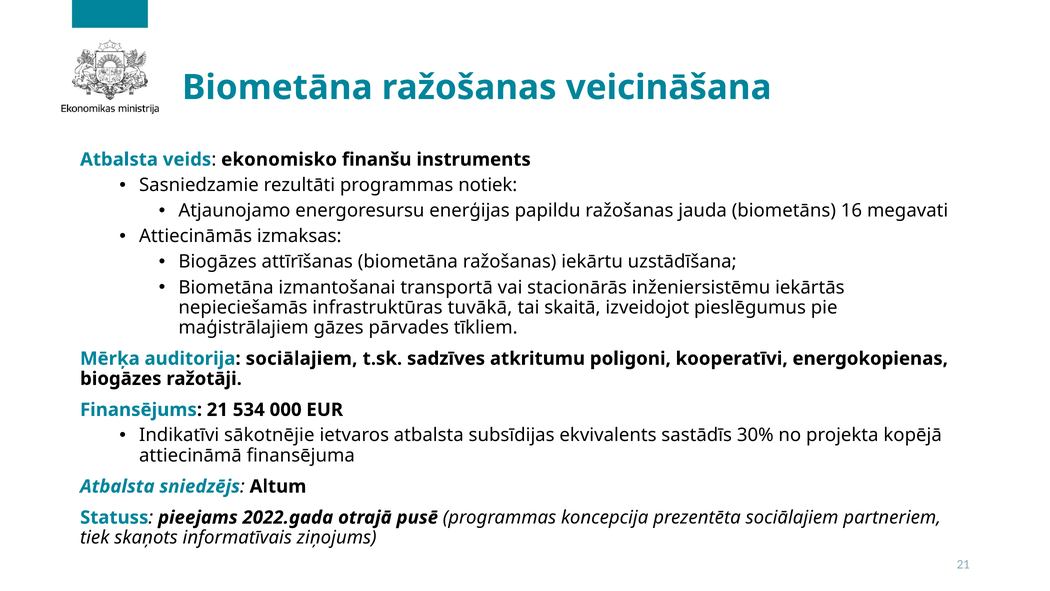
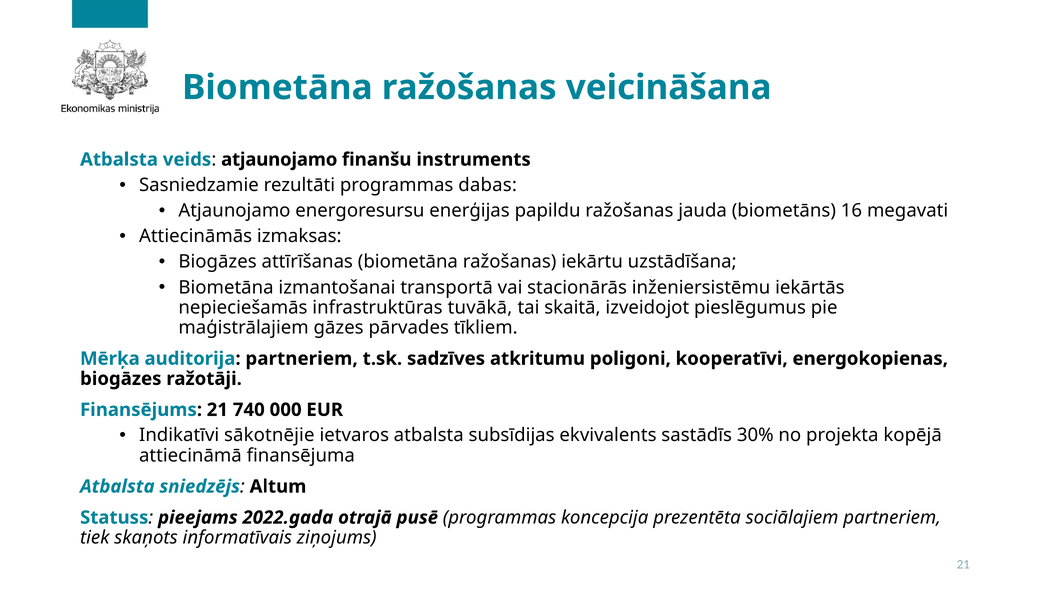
veids ekonomisko: ekonomisko -> atjaunojamo
notiek: notiek -> dabas
auditorija sociālajiem: sociālajiem -> partneriem
534: 534 -> 740
